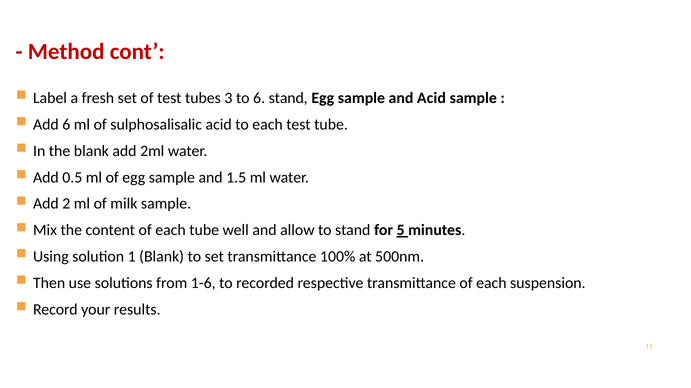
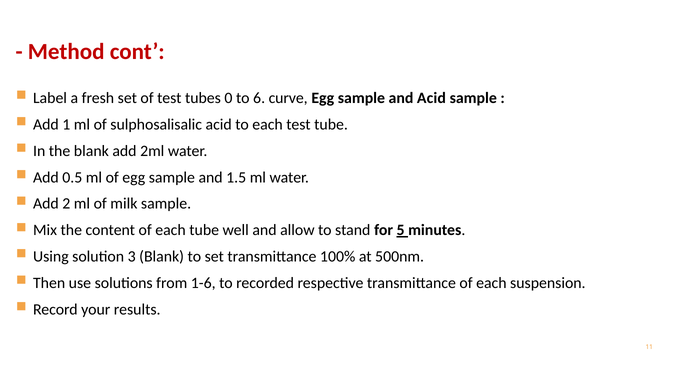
3: 3 -> 0
6 stand: stand -> curve
Add 6: 6 -> 1
1: 1 -> 3
